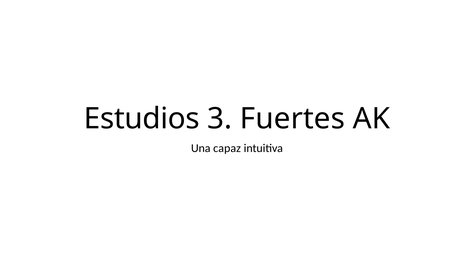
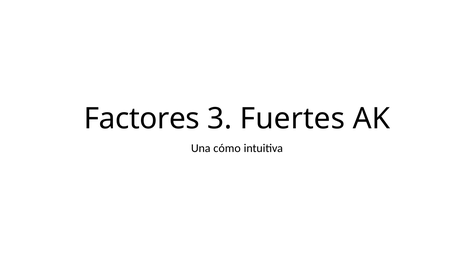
Estudios: Estudios -> Factores
capaz: capaz -> cómo
